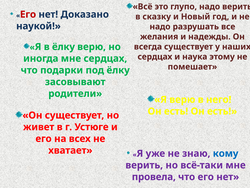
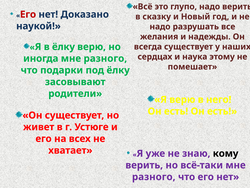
иногда мне сердцах: сердцах -> разного
кому colour: blue -> black
провела at (154, 176): провела -> разного
